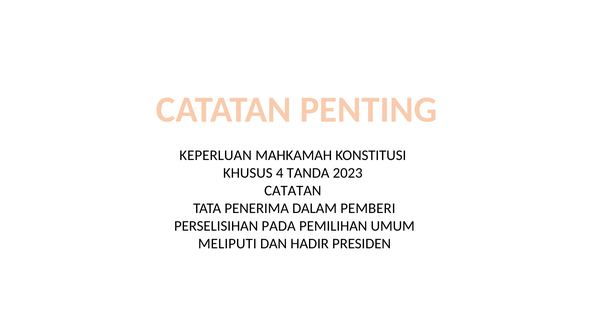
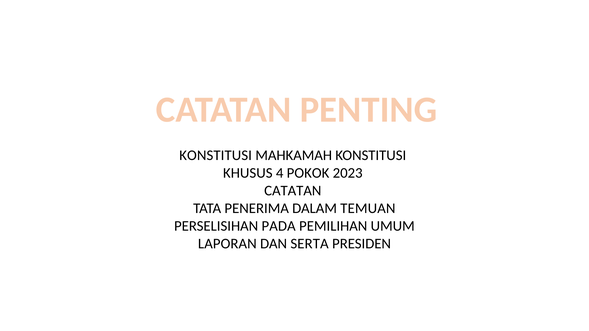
KEPERLUAN at (216, 155): KEPERLUAN -> KONSTITUSI
TANDA: TANDA -> POKOK
PEMBERI: PEMBERI -> TEMUAN
MELIPUTI: MELIPUTI -> LAPORAN
HADIR: HADIR -> SERTA
